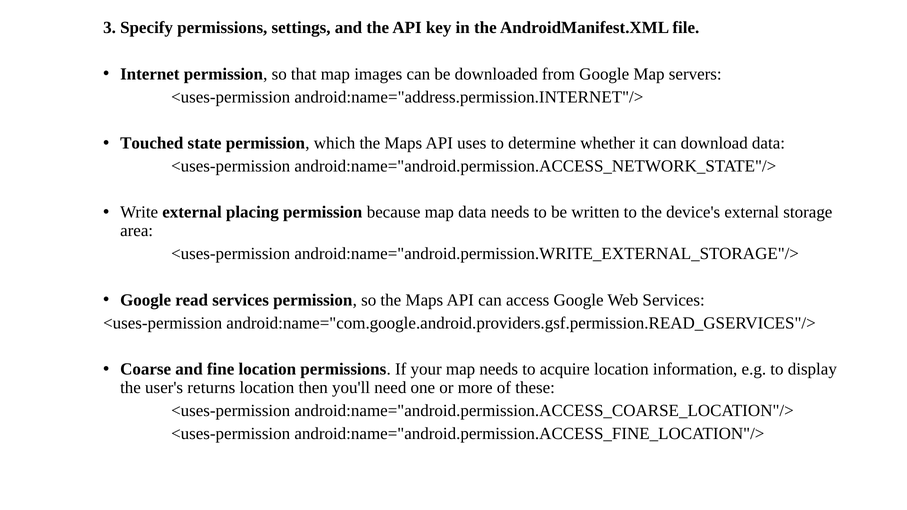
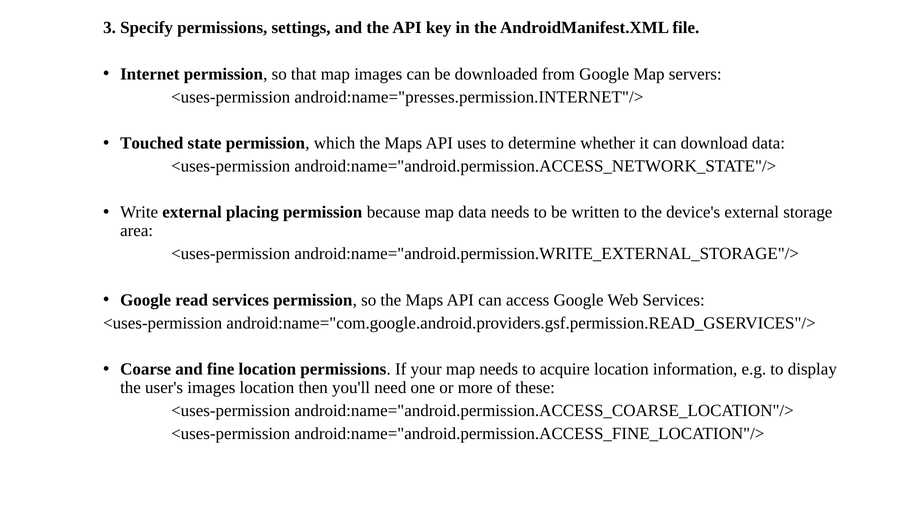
android:name="address.permission.INTERNET"/>: android:name="address.permission.INTERNET"/> -> android:name="presses.permission.INTERNET"/>
user's returns: returns -> images
